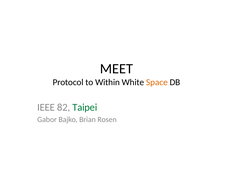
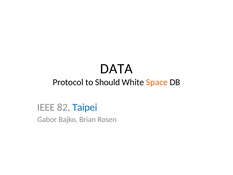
MEET: MEET -> DATA
Within: Within -> Should
Taipei colour: green -> blue
